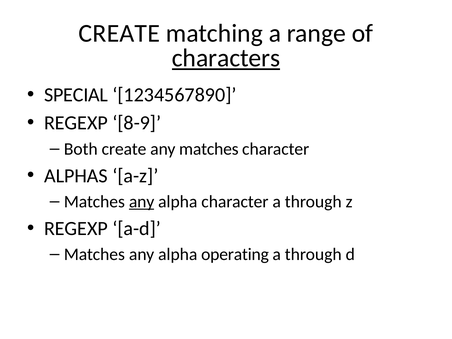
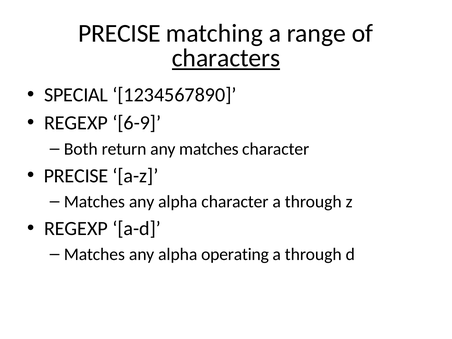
CREATE at (119, 33): CREATE -> PRECISE
8-9: 8-9 -> 6-9
Both create: create -> return
ALPHAS at (76, 176): ALPHAS -> PRECISE
any at (142, 202) underline: present -> none
